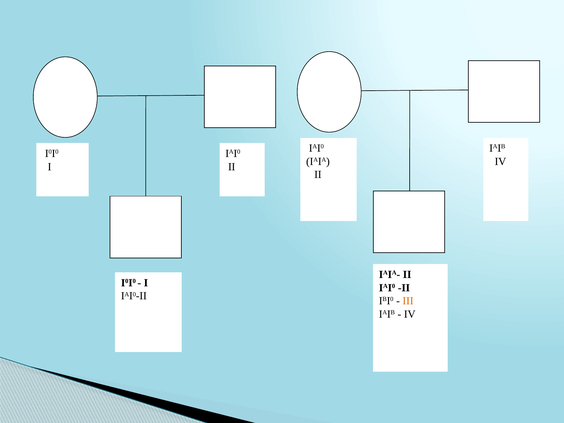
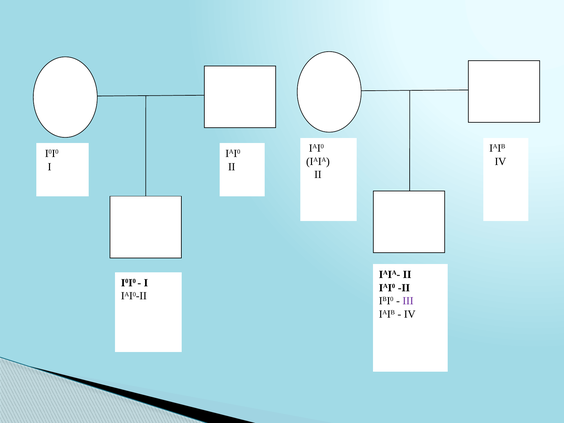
ІІІ colour: orange -> purple
